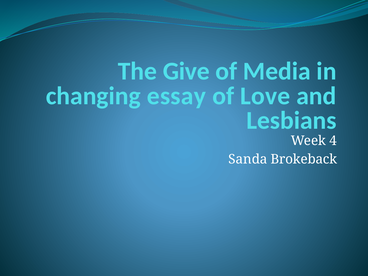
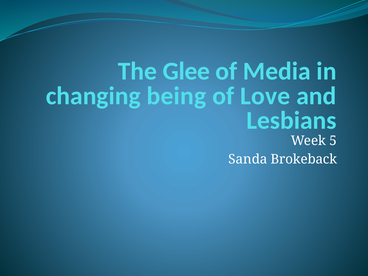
Give: Give -> Glee
essay: essay -> being
4: 4 -> 5
